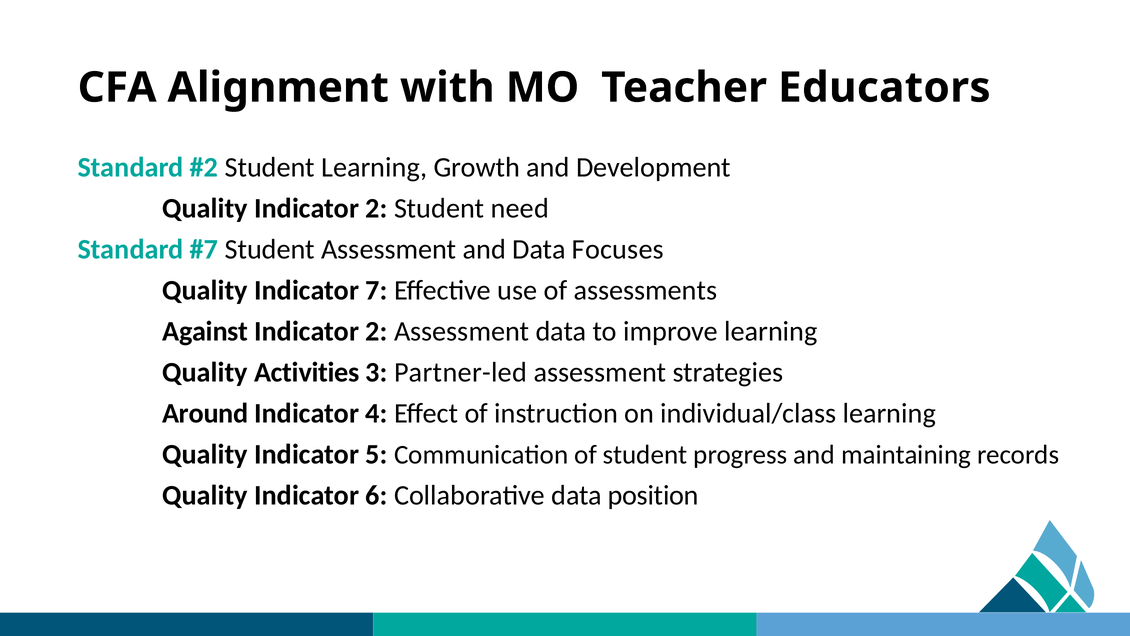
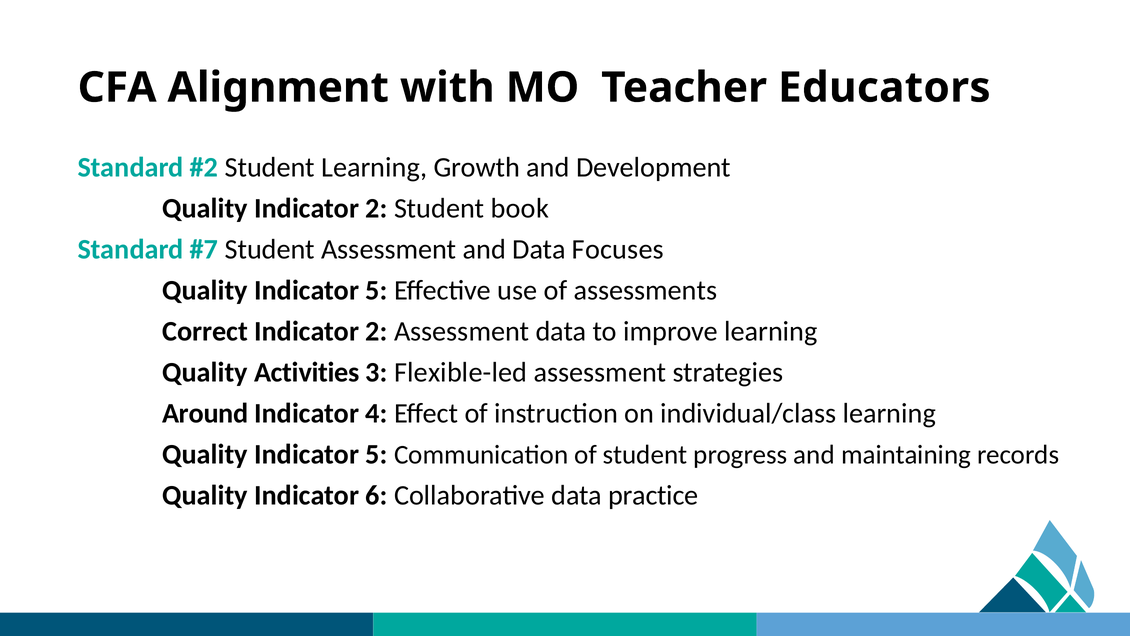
need: need -> book
7 at (376, 290): 7 -> 5
Against: Against -> Correct
Partner-led: Partner-led -> Flexible-led
position: position -> practice
